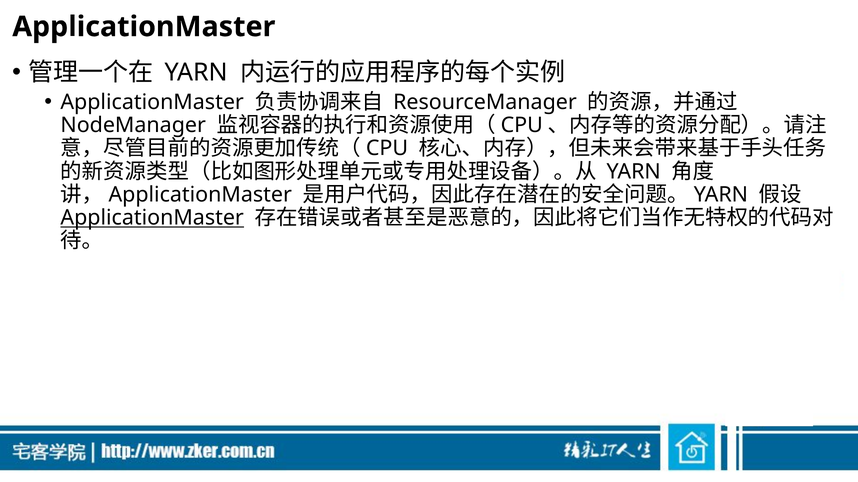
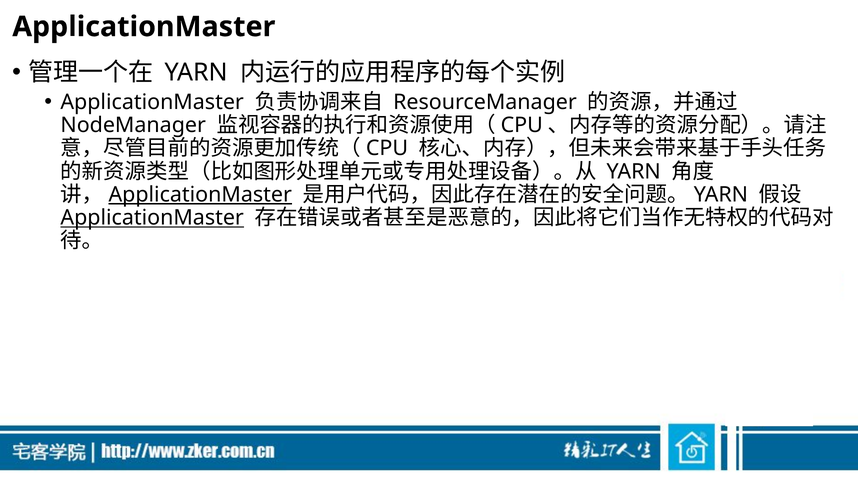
ApplicationMaster at (200, 195) underline: none -> present
